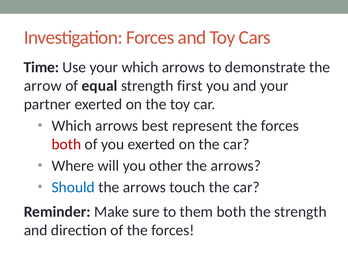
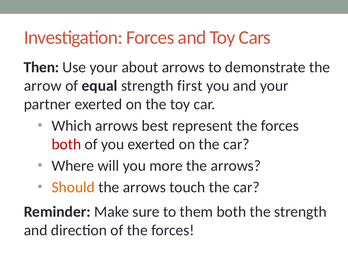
Time: Time -> Then
your which: which -> about
other: other -> more
Should colour: blue -> orange
